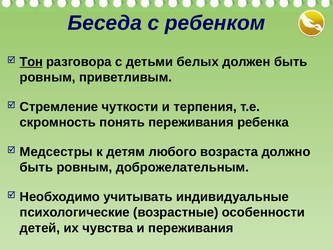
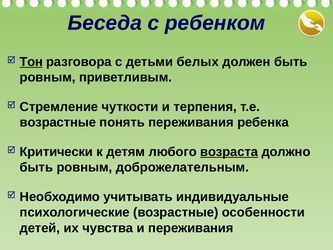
скромность at (58, 122): скромность -> возрастные
Медсестры: Медсестры -> Критически
возраста underline: none -> present
